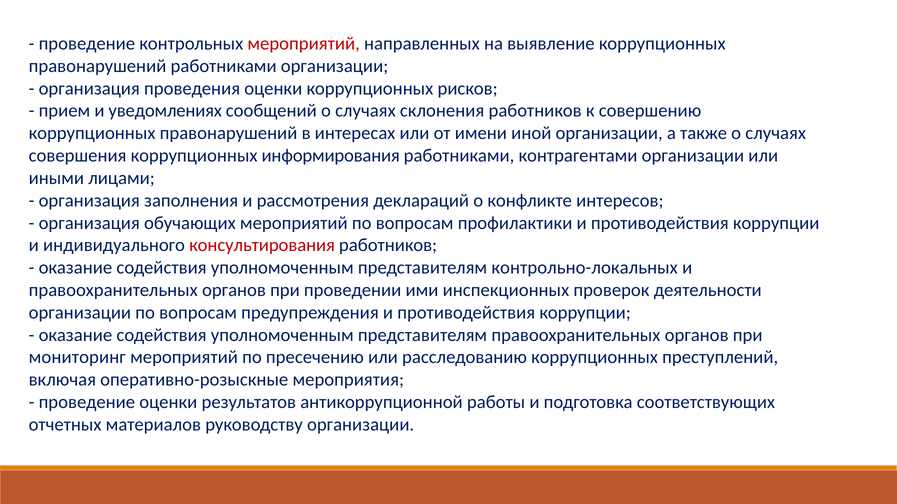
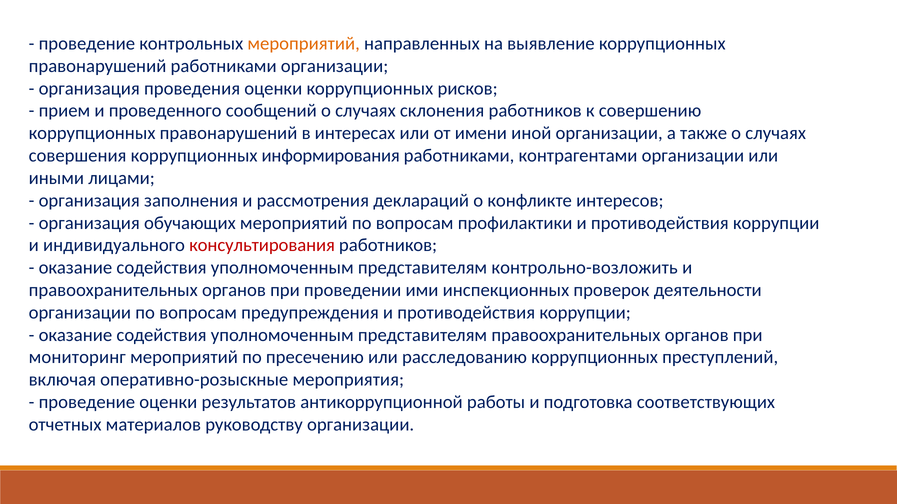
мероприятий at (304, 44) colour: red -> orange
уведомлениях: уведомлениях -> проведенного
контрольно-локальных: контрольно-локальных -> контрольно-возложить
